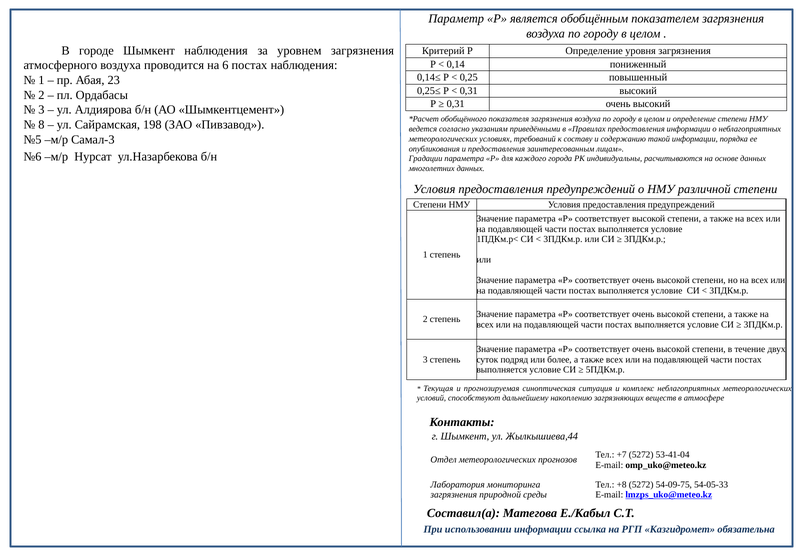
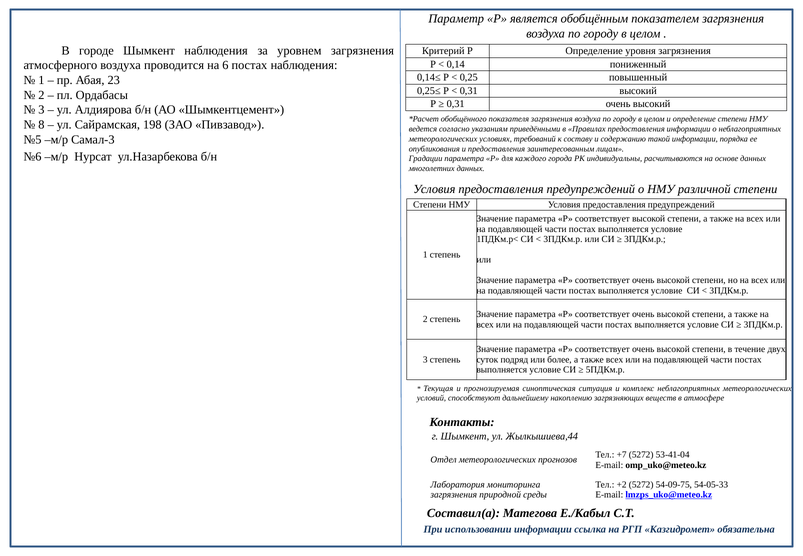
+8: +8 -> +2
